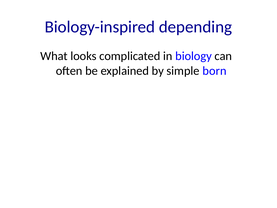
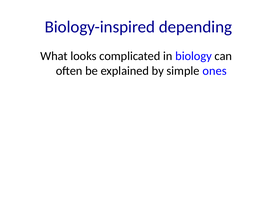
born: born -> ones
